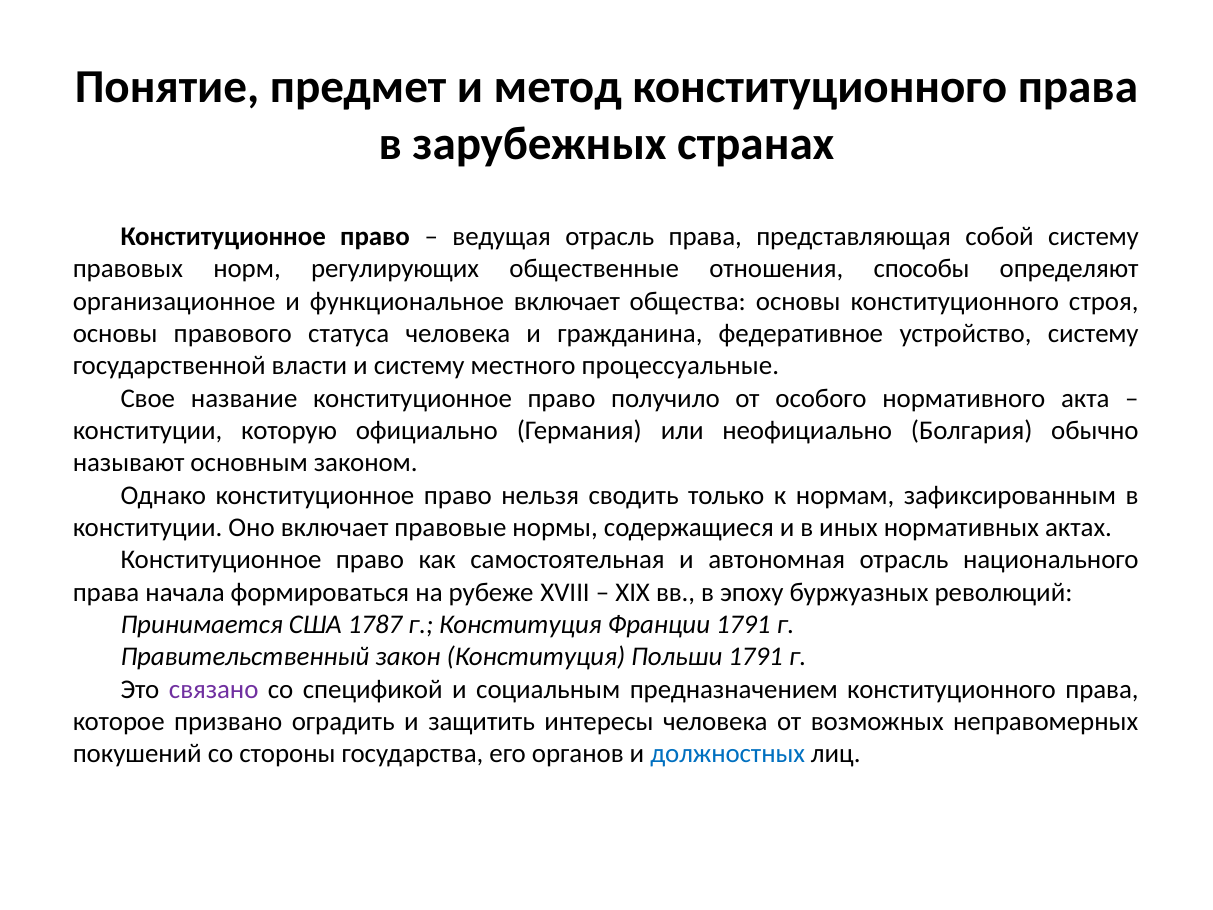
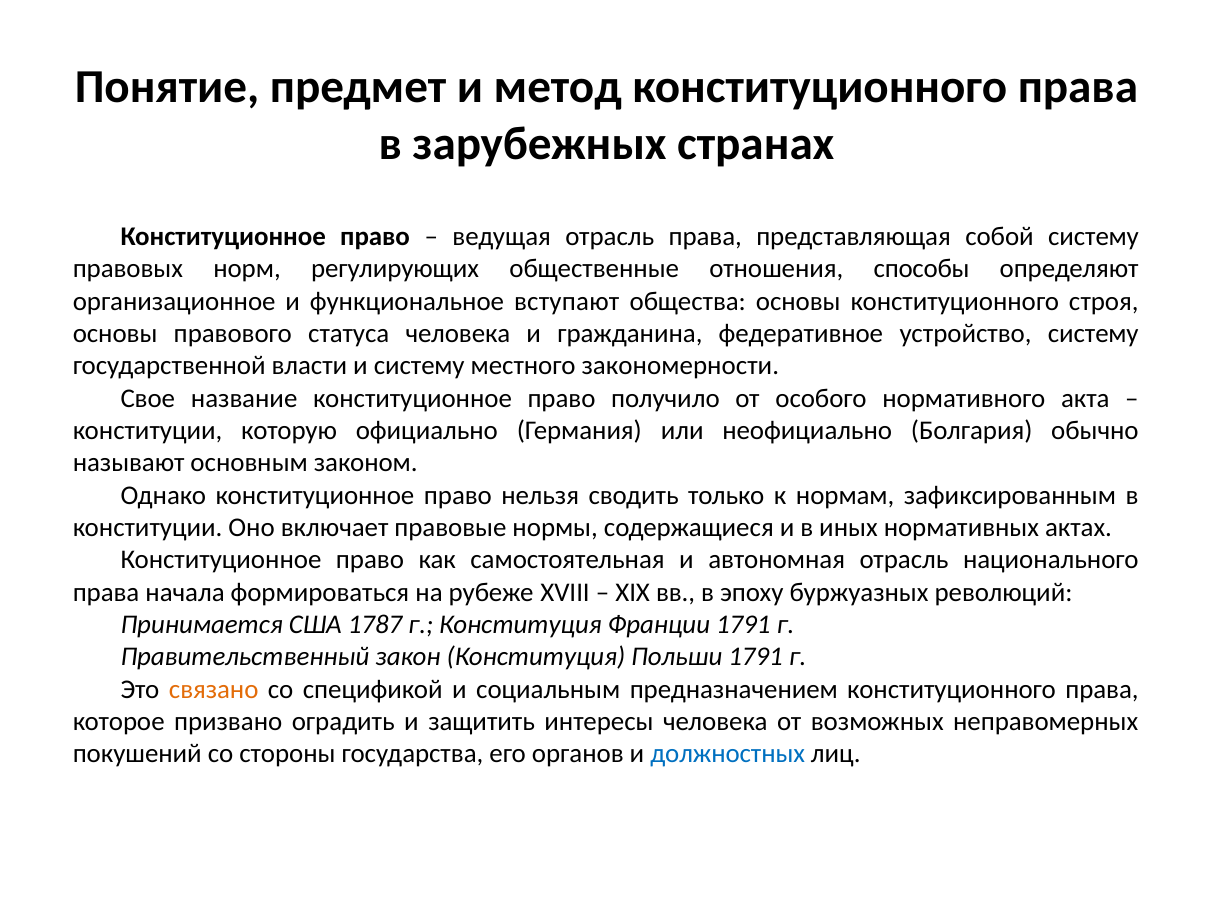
функциональное включает: включает -> вступают
процессуальные: процессуальные -> закономерности
связано colour: purple -> orange
